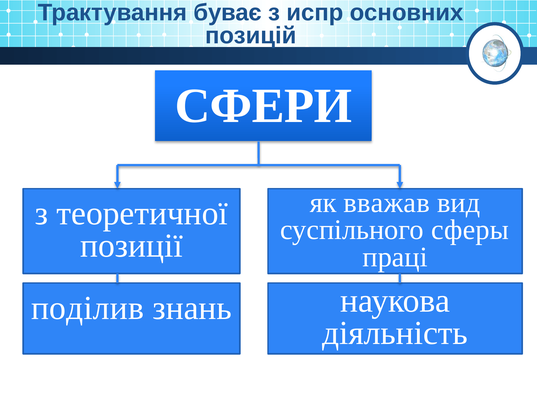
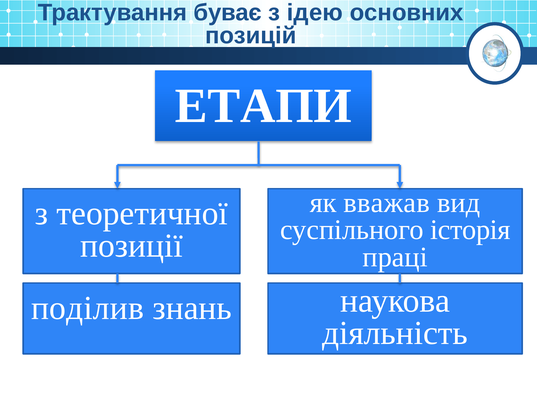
испр: испр -> ідею
СФЕРИ: СФЕРИ -> ЕТАПИ
сферы: сферы -> історія
